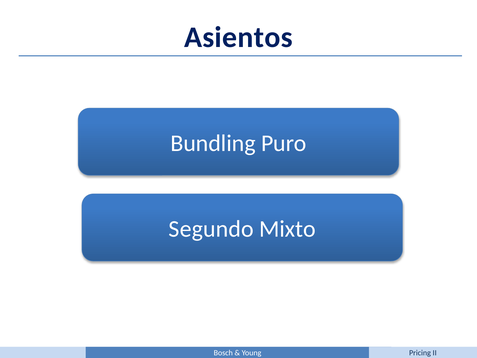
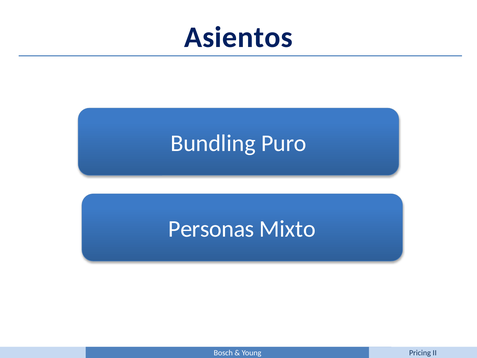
Segundo: Segundo -> Personas
